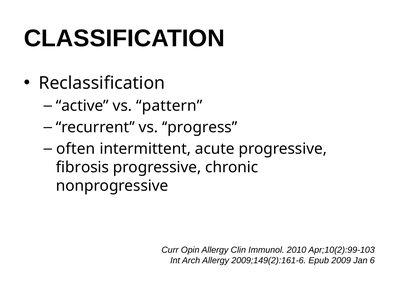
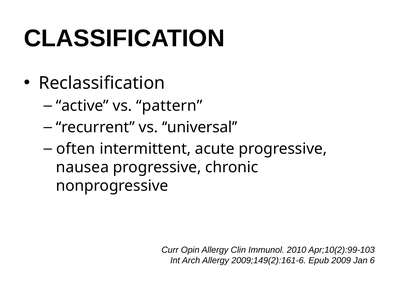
progress: progress -> universal
fibrosis: fibrosis -> nausea
